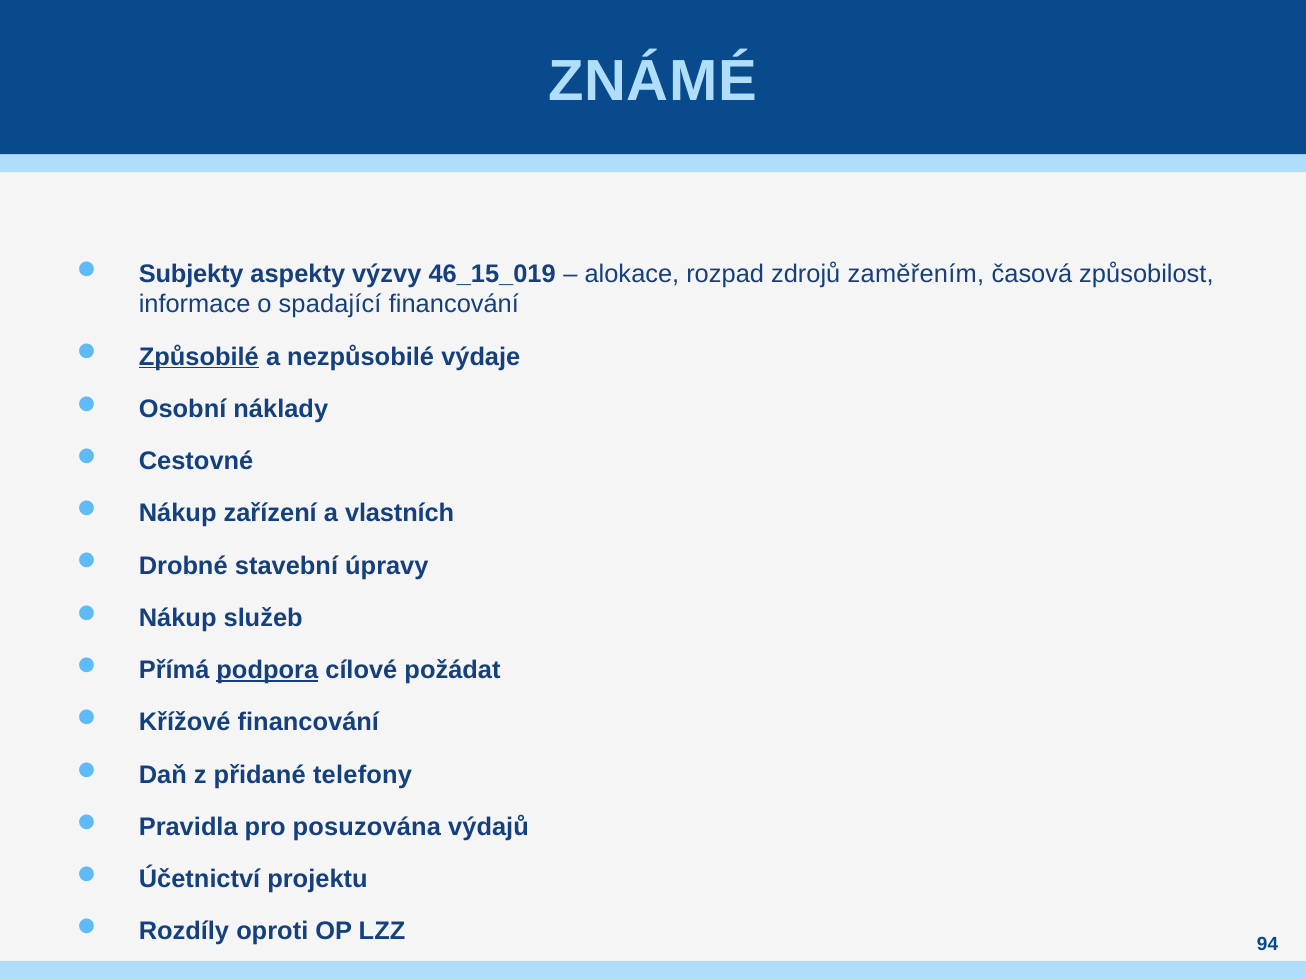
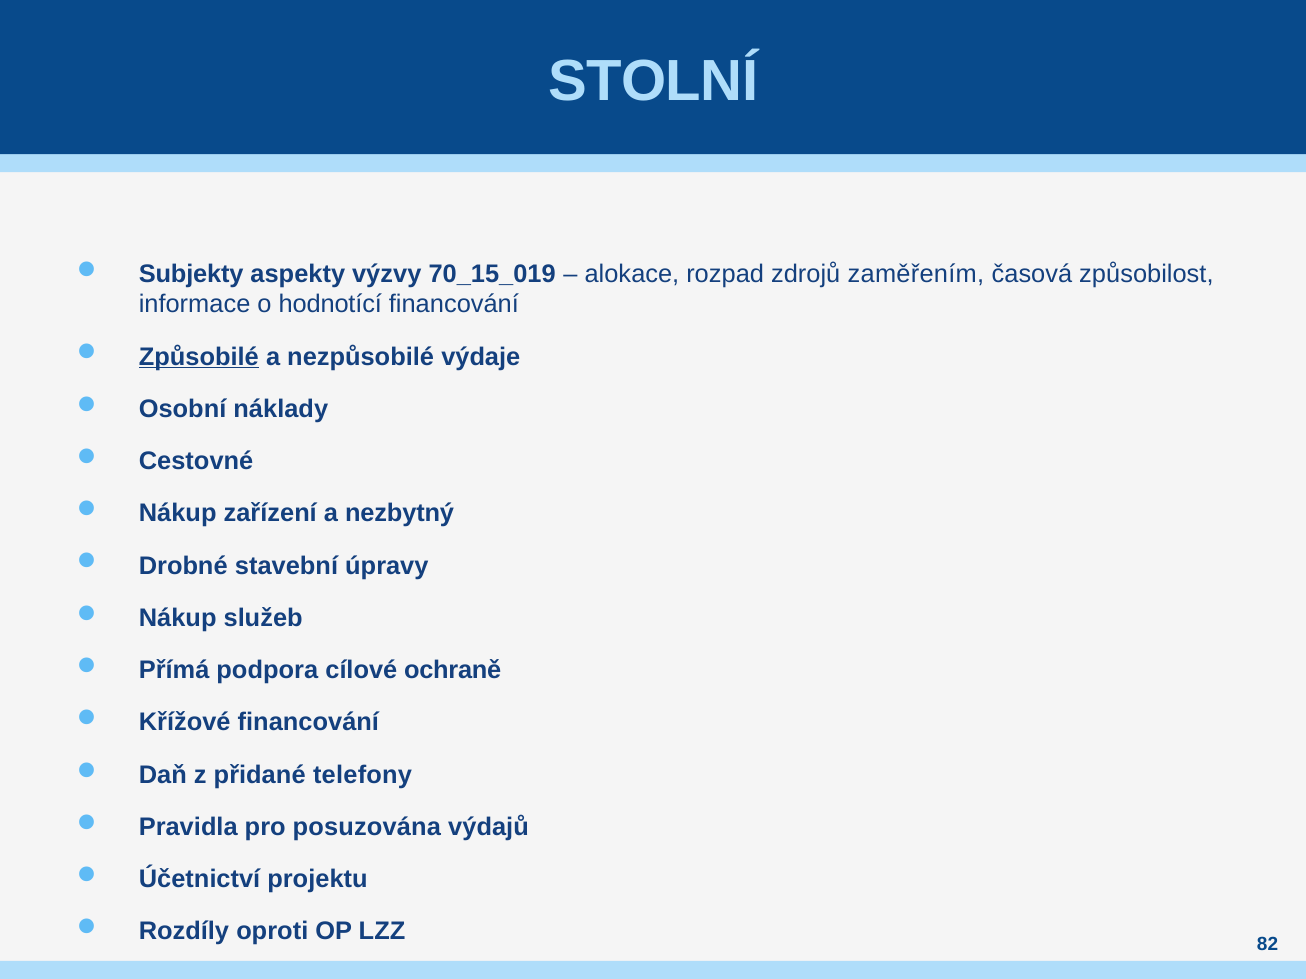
ZNÁMÉ: ZNÁMÉ -> STOLNÍ
46_15_019: 46_15_019 -> 70_15_019
spadající: spadající -> hodnotící
vlastních: vlastních -> nezbytný
podpora underline: present -> none
požádat: požádat -> ochraně
94: 94 -> 82
